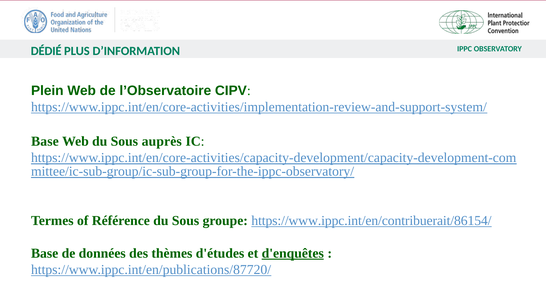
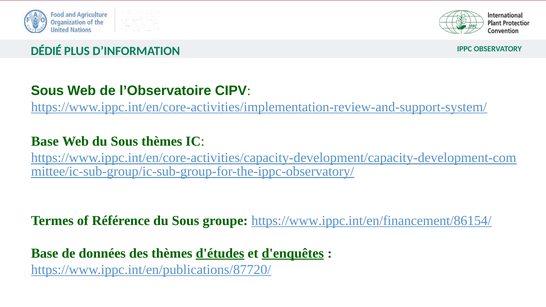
Plein at (47, 91): Plein -> Sous
Sous auprès: auprès -> thèmes
https://www.ippc.int/en/contribuerait/86154/: https://www.ippc.int/en/contribuerait/86154/ -> https://www.ippc.int/en/financement/86154/
d'études underline: none -> present
